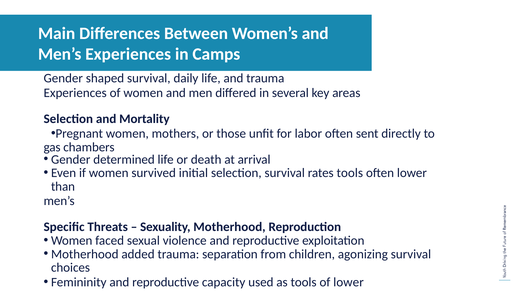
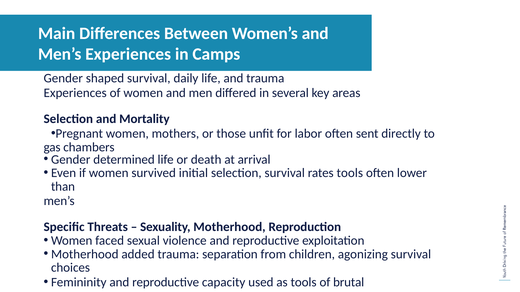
of lower: lower -> brutal
